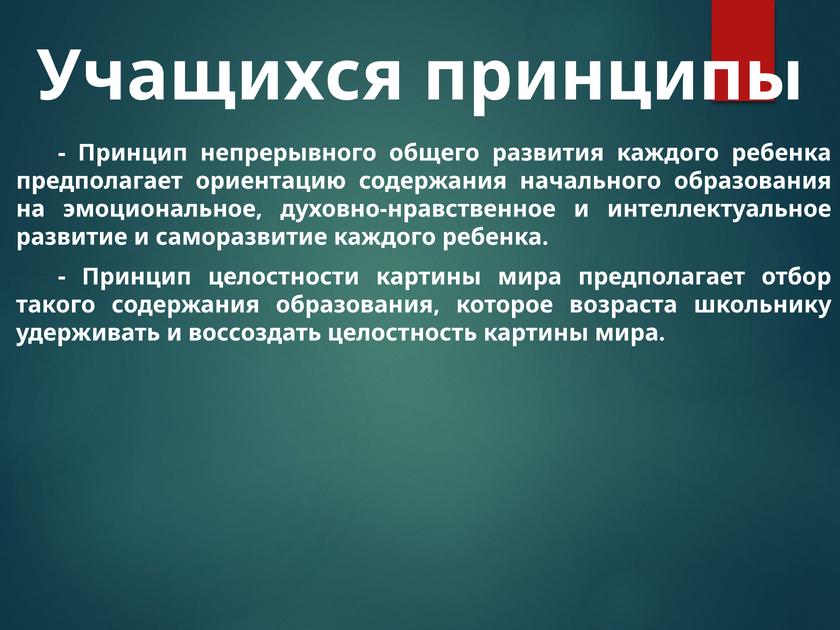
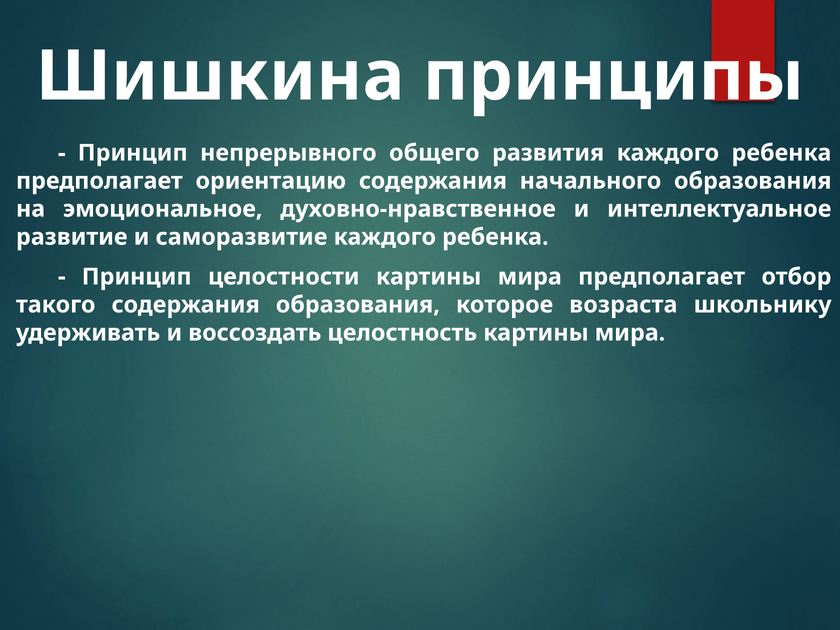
Учащихся: Учащихся -> Шишкина
